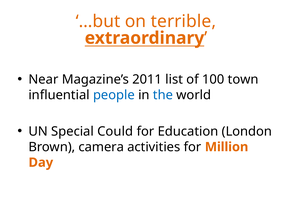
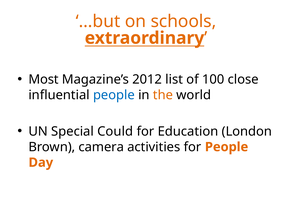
terrible: terrible -> schools
Near: Near -> Most
2011: 2011 -> 2012
town: town -> close
the colour: blue -> orange
for Million: Million -> People
